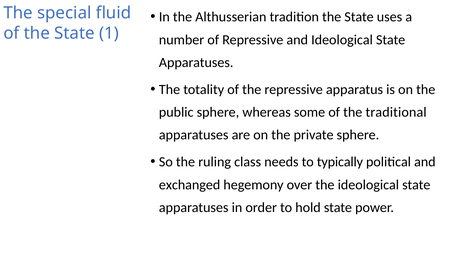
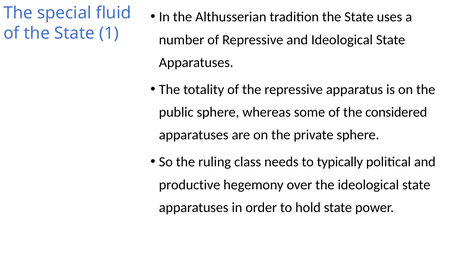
traditional: traditional -> considered
exchanged: exchanged -> productive
